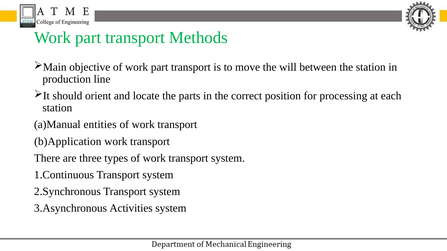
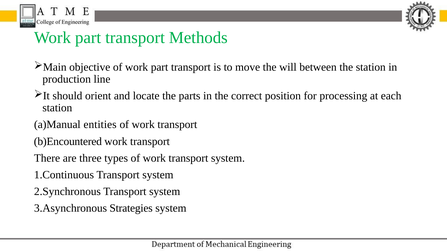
b)Application: b)Application -> b)Encountered
Activities: Activities -> Strategies
